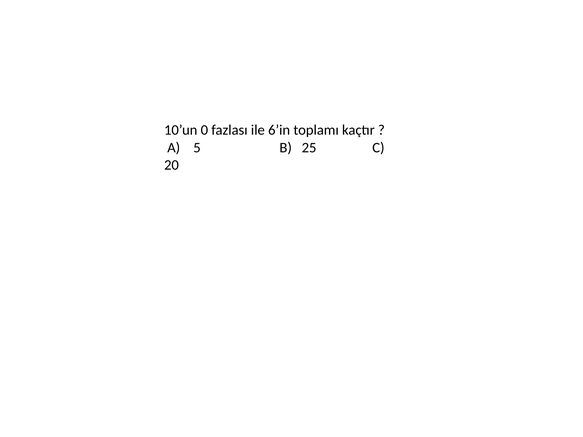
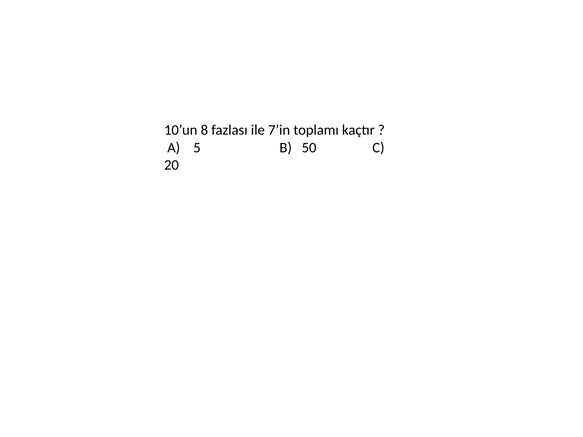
0: 0 -> 8
6’in: 6’in -> 7’in
25: 25 -> 50
